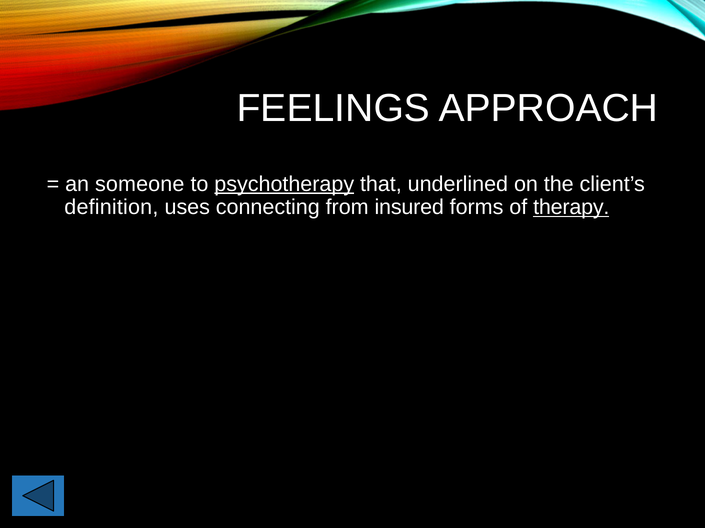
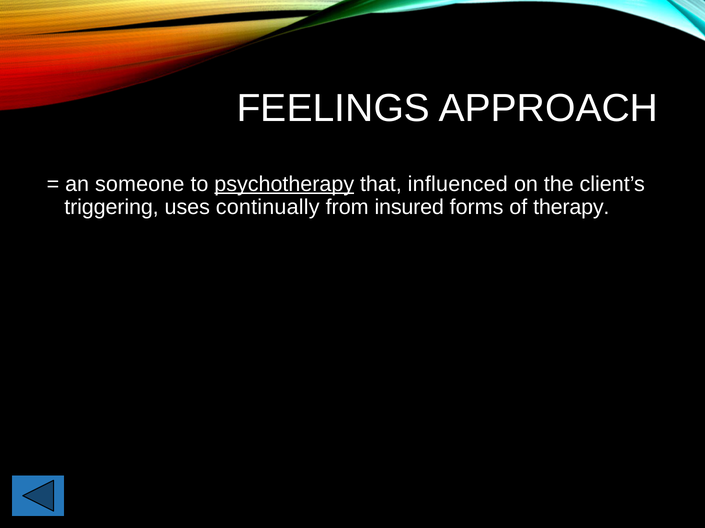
underlined: underlined -> influenced
definition: definition -> triggering
connecting: connecting -> continually
therapy underline: present -> none
